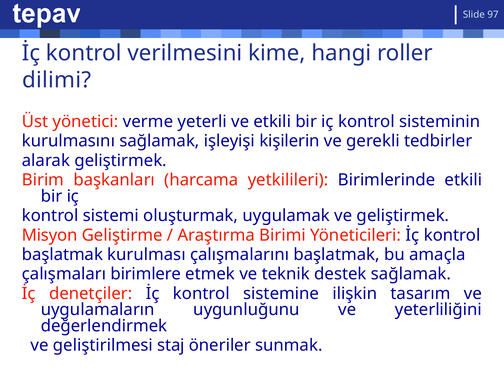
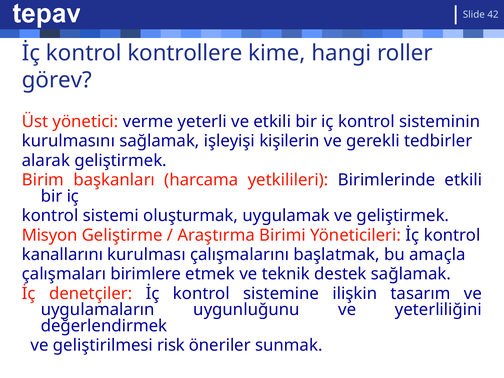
97: 97 -> 42
verilmesini: verilmesini -> kontrollere
dilimi: dilimi -> görev
başlatmak at (62, 255): başlatmak -> kanallarını
staj: staj -> risk
